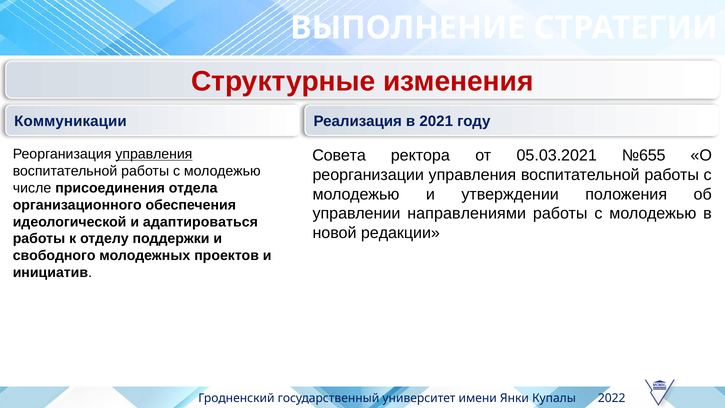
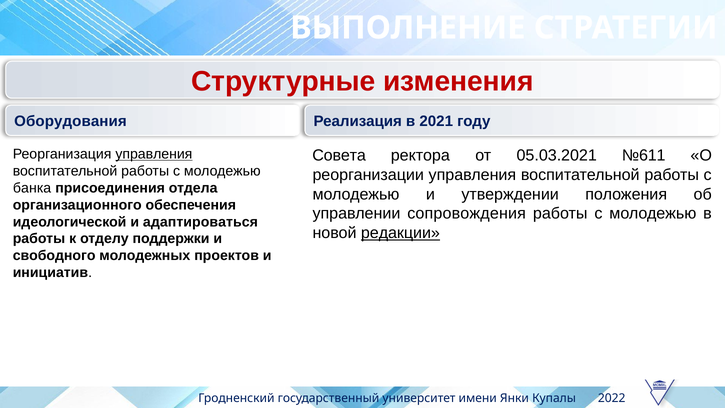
Коммуникации: Коммуникации -> Оборудования
№655: №655 -> №611
числе: числе -> банка
направлениями: направлениями -> сопровождения
редакции underline: none -> present
